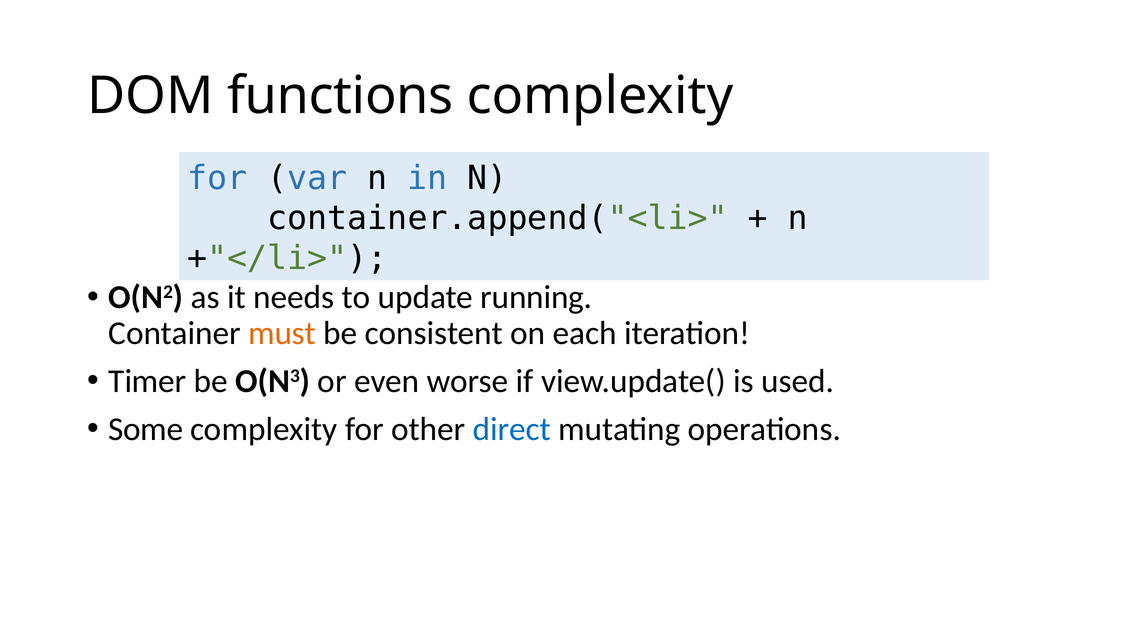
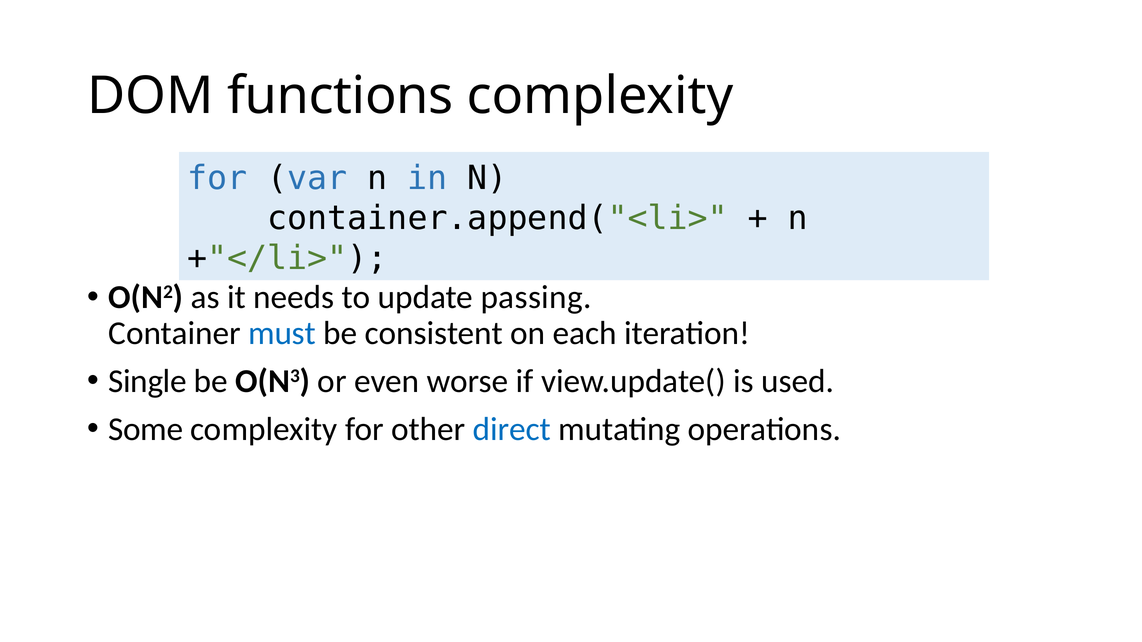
running: running -> passing
must colour: orange -> blue
Timer: Timer -> Single
